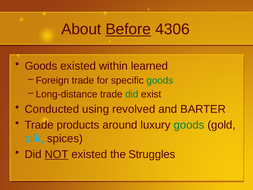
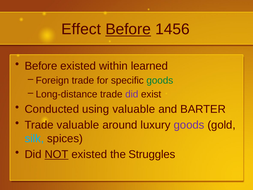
About: About -> Effect
4306: 4306 -> 1456
Goods at (41, 66): Goods -> Before
did at (132, 94) colour: green -> purple
using revolved: revolved -> valuable
Trade products: products -> valuable
goods at (189, 125) colour: green -> purple
